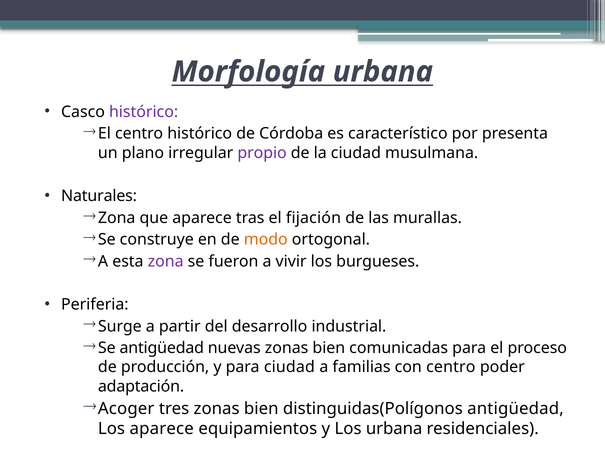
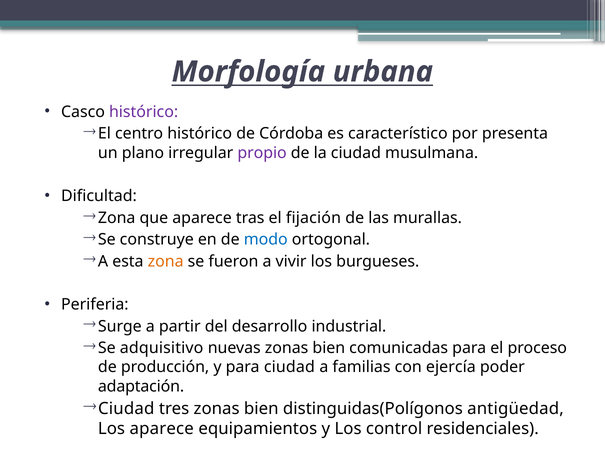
Naturales: Naturales -> Dificultad
modo colour: orange -> blue
zona at (166, 261) colour: purple -> orange
Se antigüedad: antigüedad -> adquisitivo
con centro: centro -> ejercía
Acoger at (126, 408): Acoger -> Ciudad
Los urbana: urbana -> control
